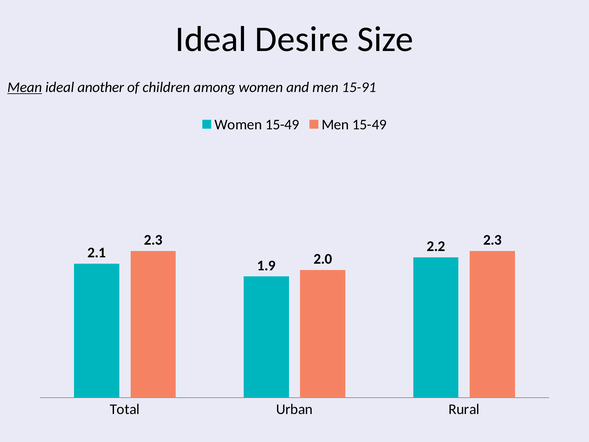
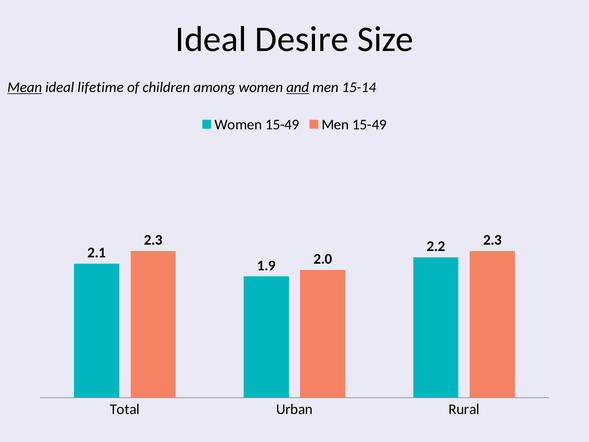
another: another -> lifetime
and underline: none -> present
15-91: 15-91 -> 15-14
